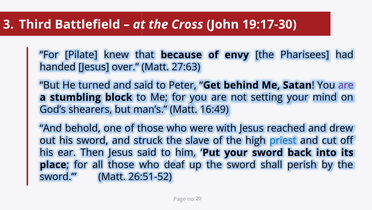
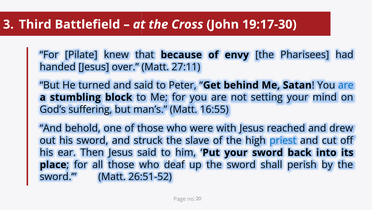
27:63: 27:63 -> 27:11
are at (346, 85) colour: purple -> blue
shearers: shearers -> suffering
16:49: 16:49 -> 16:55
